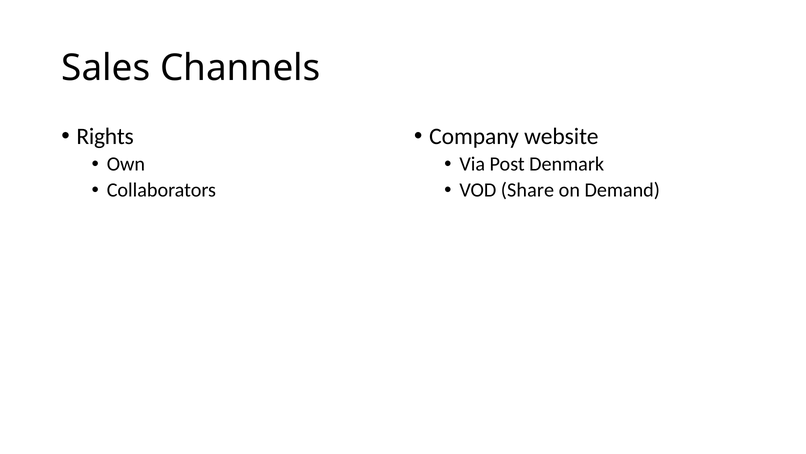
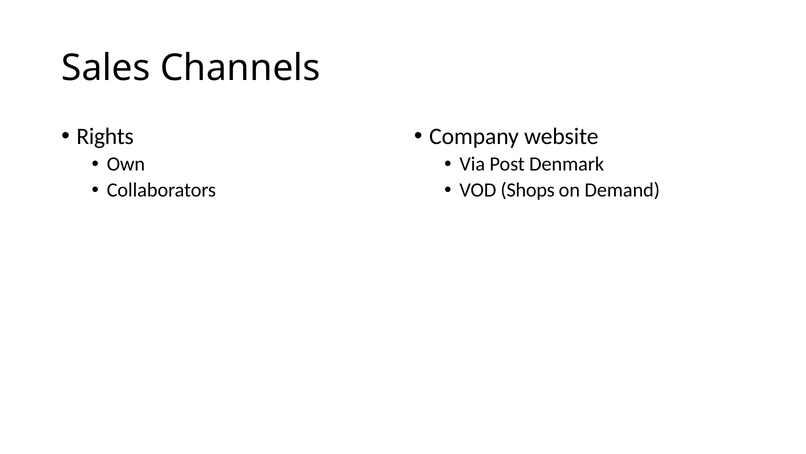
Share: Share -> Shops
